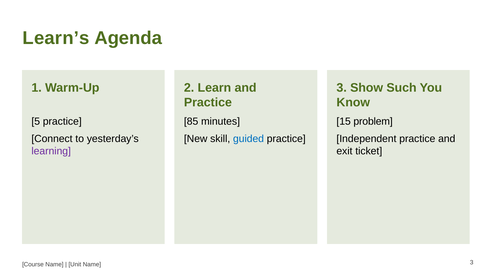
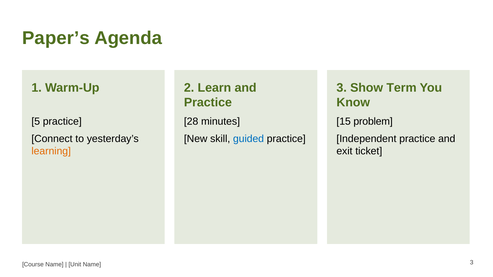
Learn’s: Learn’s -> Paper’s
Such: Such -> Term
85: 85 -> 28
learning colour: purple -> orange
